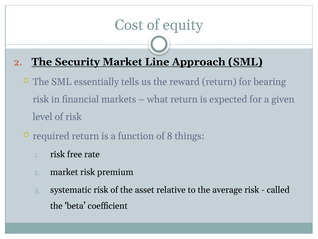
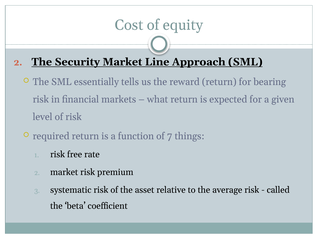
8: 8 -> 7
